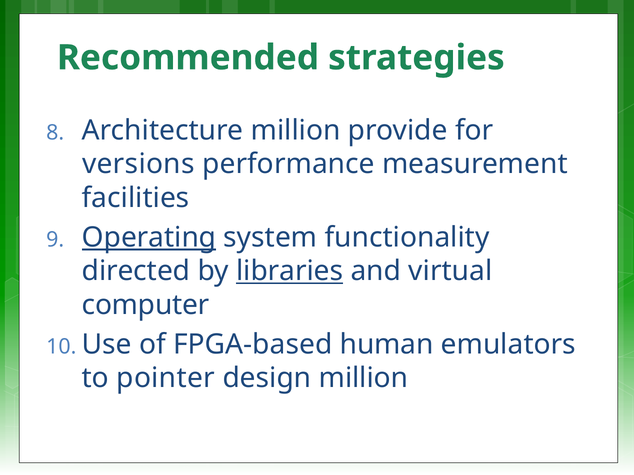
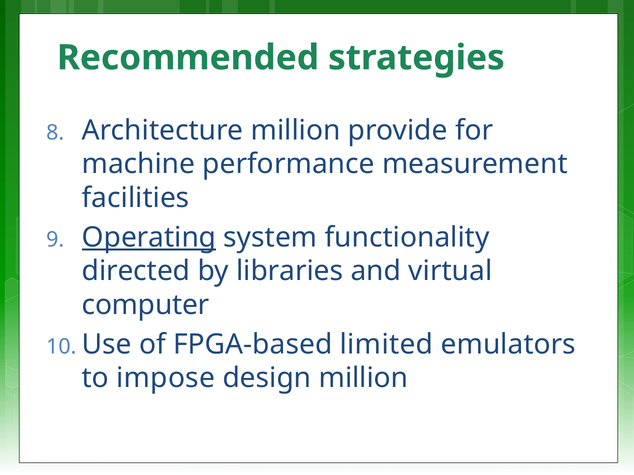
versions: versions -> machine
libraries underline: present -> none
human: human -> limited
pointer: pointer -> impose
